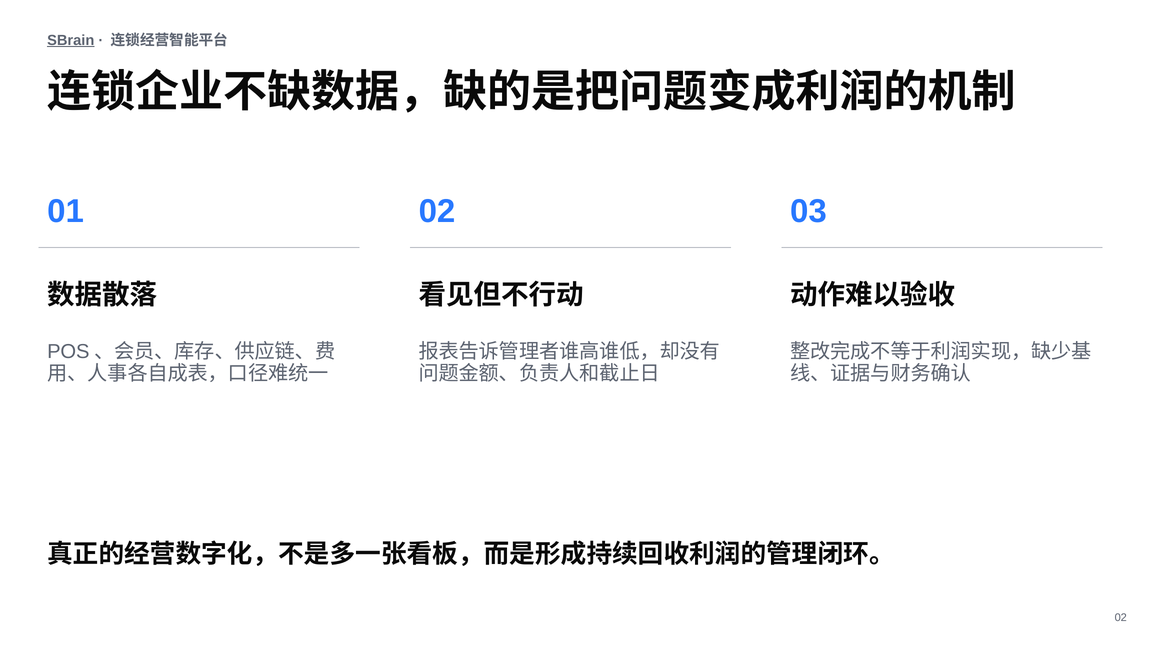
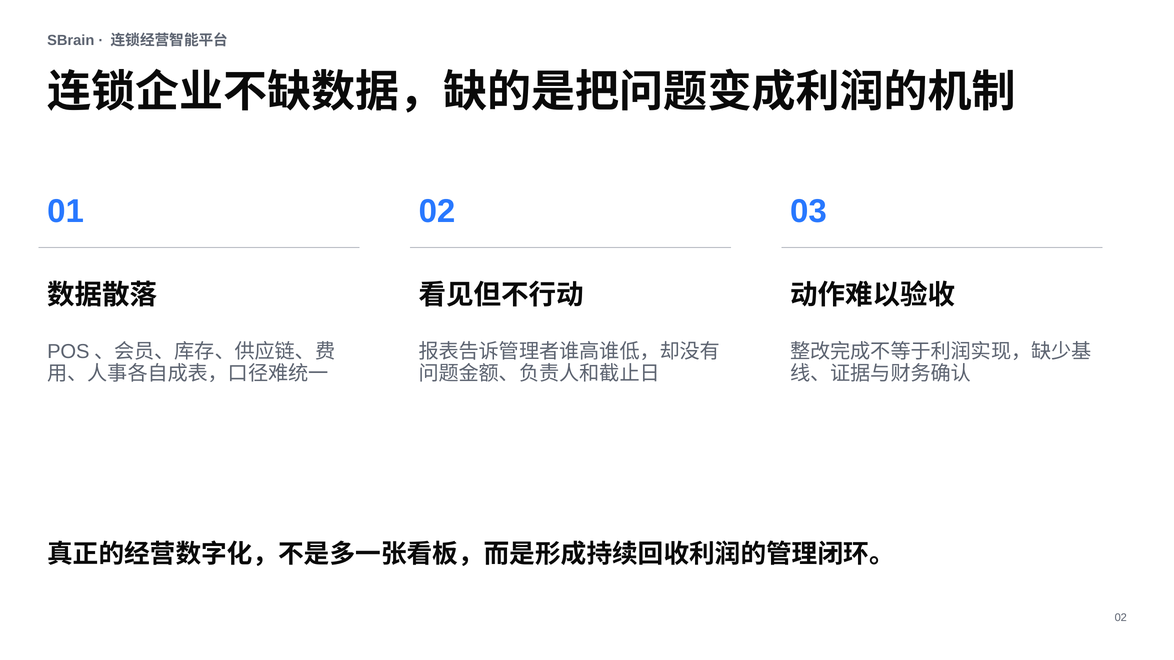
SBrain underline: present -> none
